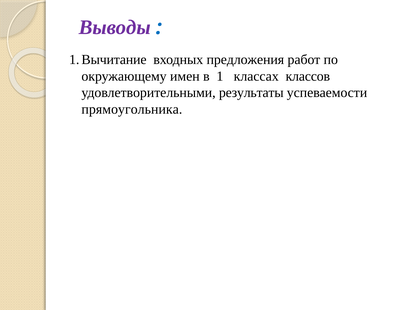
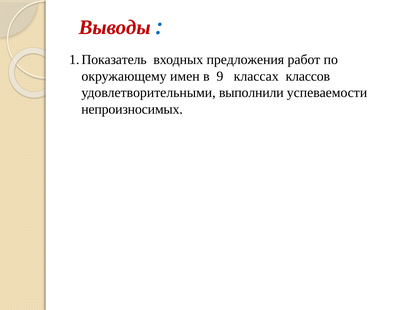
Выводы colour: purple -> red
Вычитание: Вычитание -> Показатель
в 1: 1 -> 9
результаты: результаты -> выполнили
прямоугольника: прямоугольника -> непроизносимых
